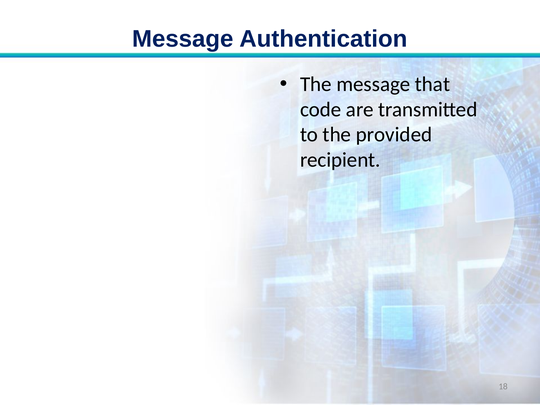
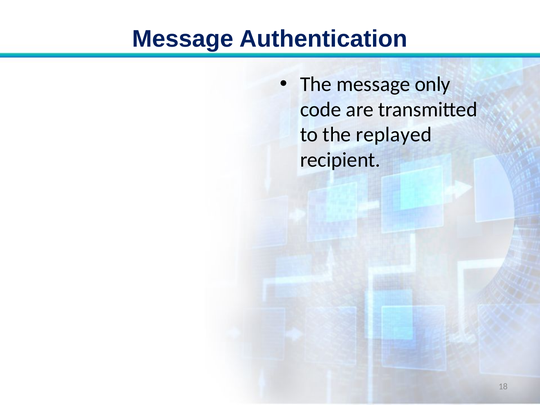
that: that -> only
provided: provided -> replayed
